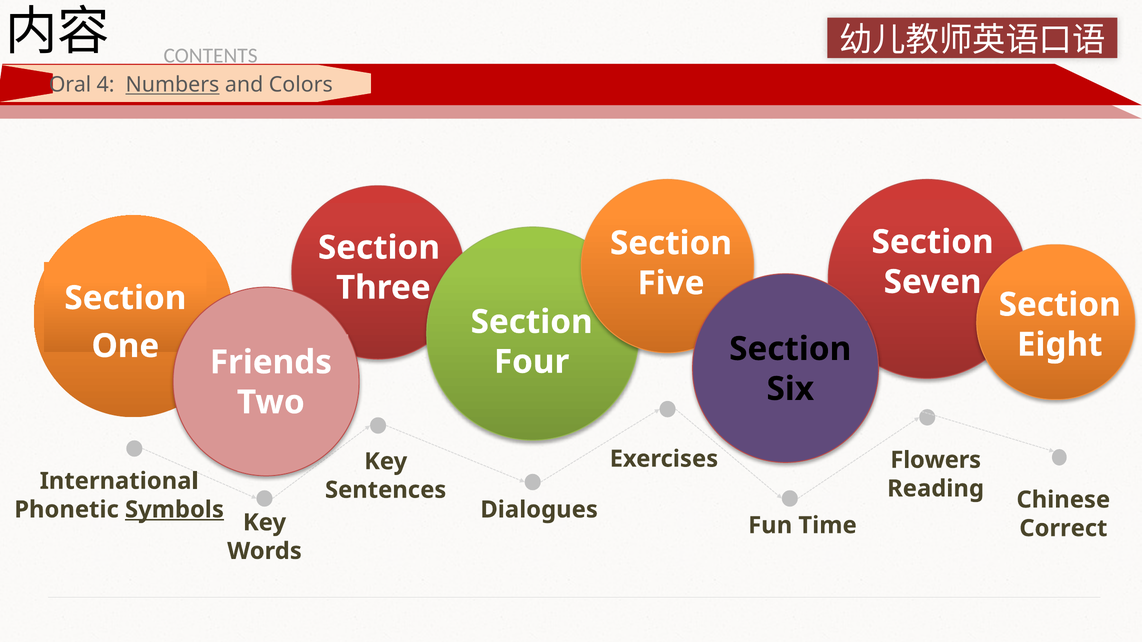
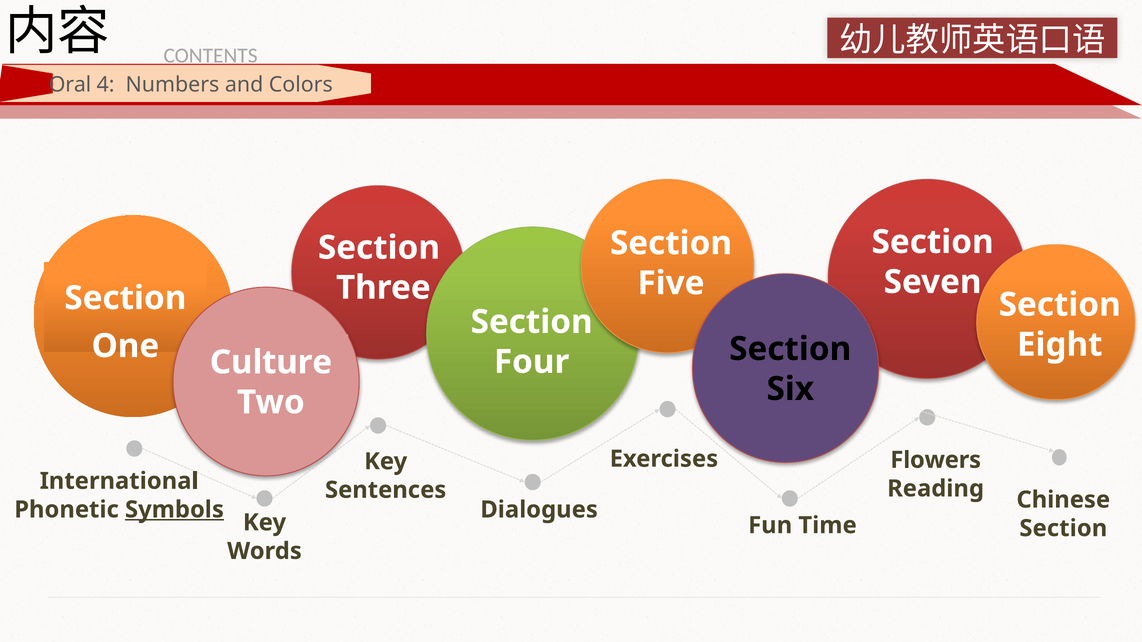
Numbers underline: present -> none
Friends: Friends -> Culture
Correct at (1063, 529): Correct -> Section
